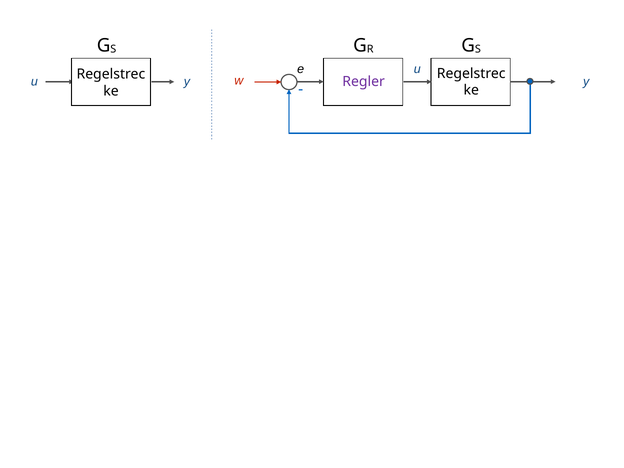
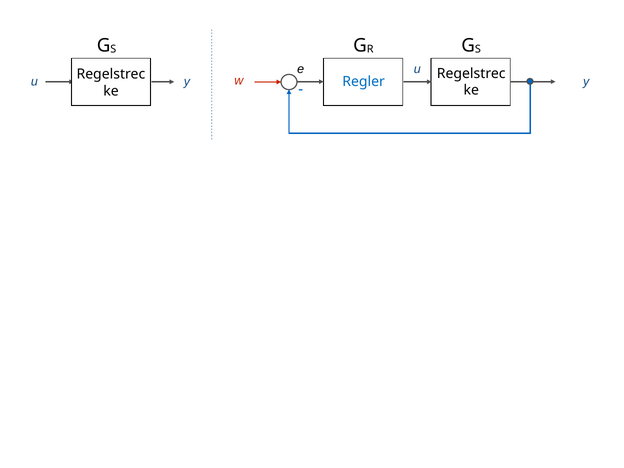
Regler colour: purple -> blue
